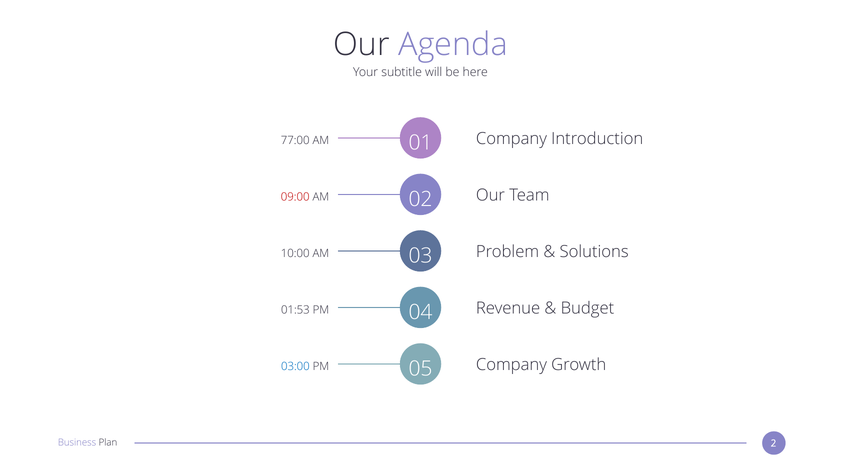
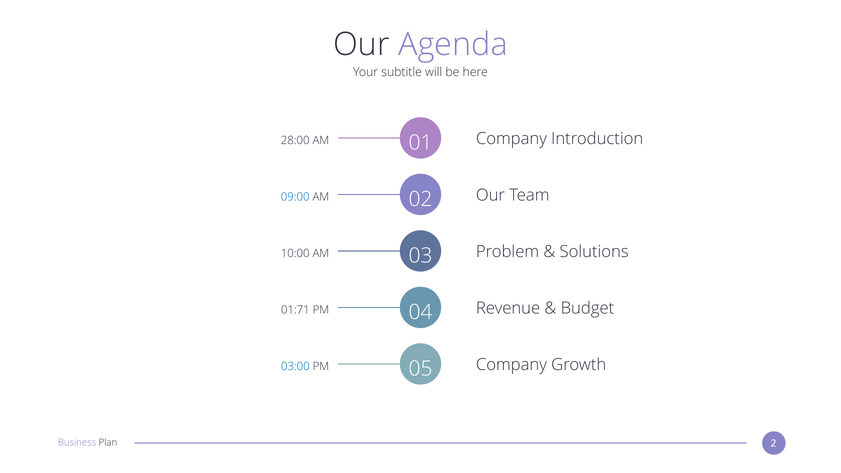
77:00: 77:00 -> 28:00
09:00 colour: red -> blue
01:53: 01:53 -> 01:71
